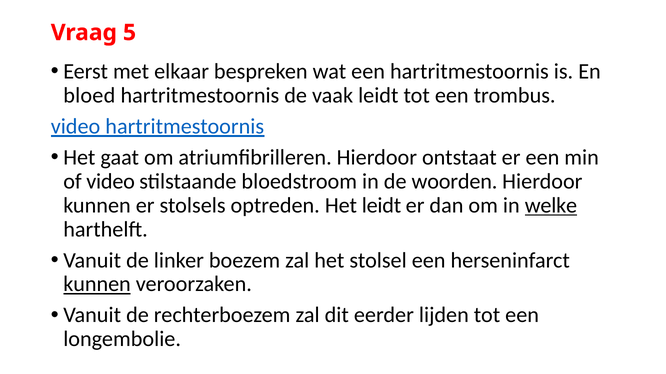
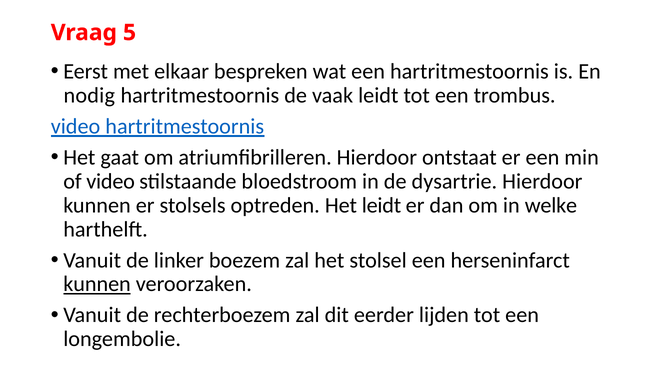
bloed: bloed -> nodig
woorden: woorden -> dysartrie
welke underline: present -> none
